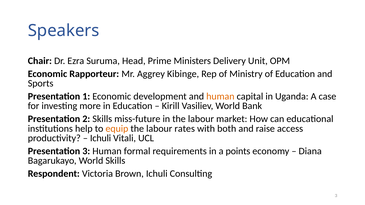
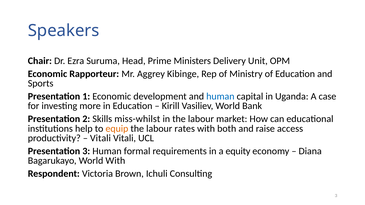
human at (220, 97) colour: orange -> blue
miss-future: miss-future -> miss-whilst
Ichuli at (101, 138): Ichuli -> Vitali
points: points -> equity
World Skills: Skills -> With
